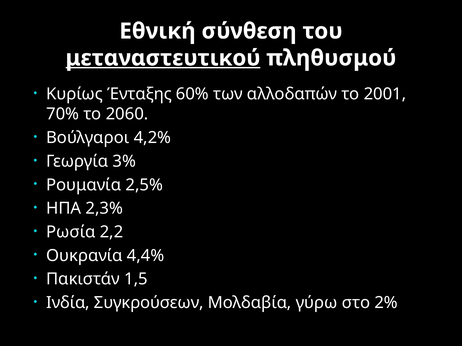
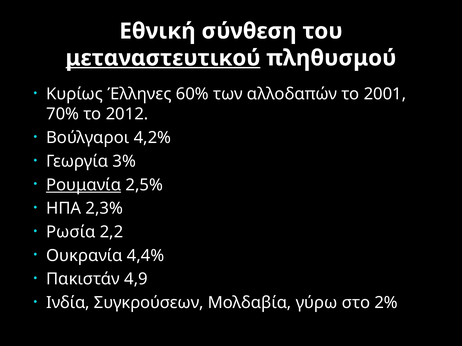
Ένταξης: Ένταξης -> Έλληνες
2060: 2060 -> 2012
Ρουμανία underline: none -> present
1,5: 1,5 -> 4,9
